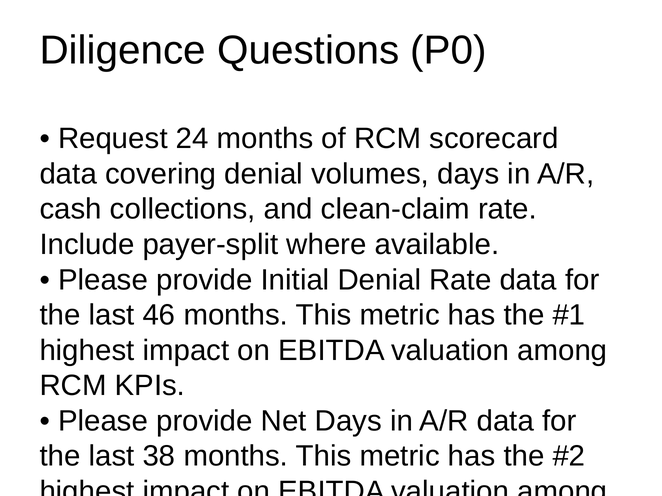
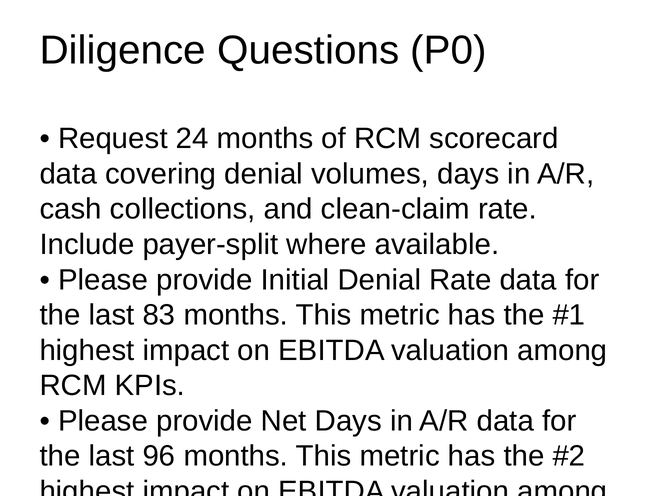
46: 46 -> 83
38: 38 -> 96
